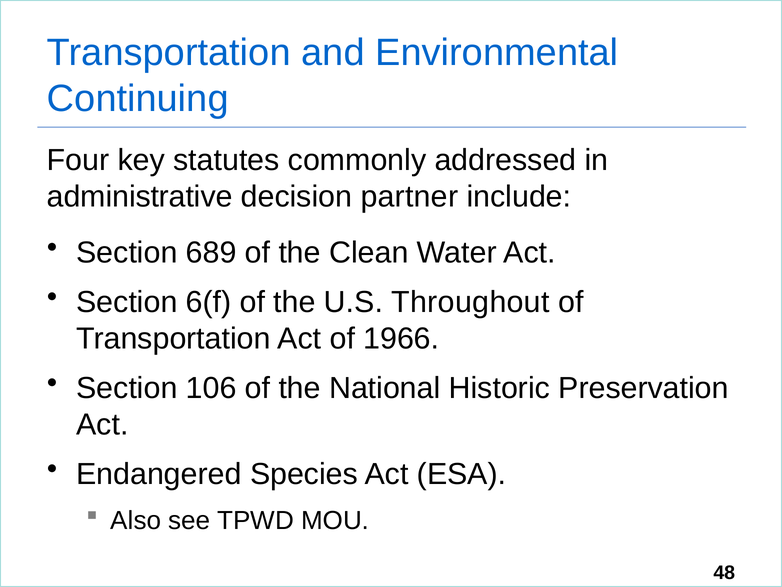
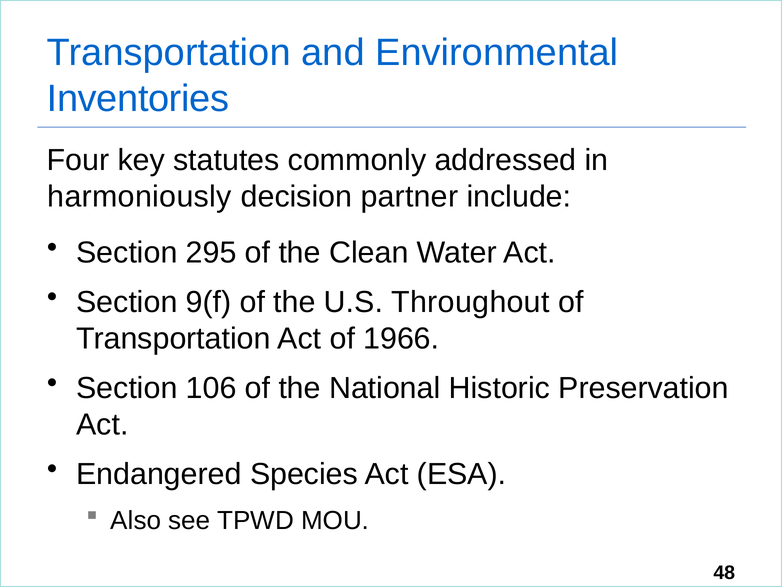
Continuing: Continuing -> Inventories
administrative: administrative -> harmoniously
689: 689 -> 295
6(f: 6(f -> 9(f
